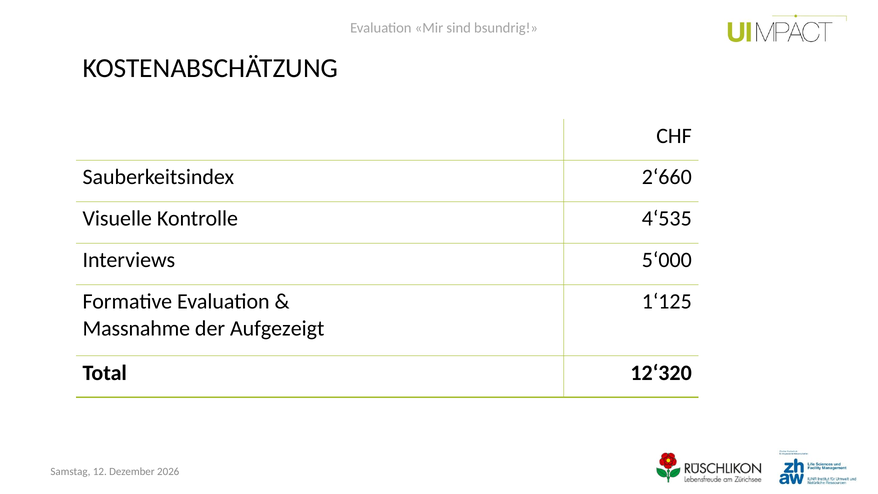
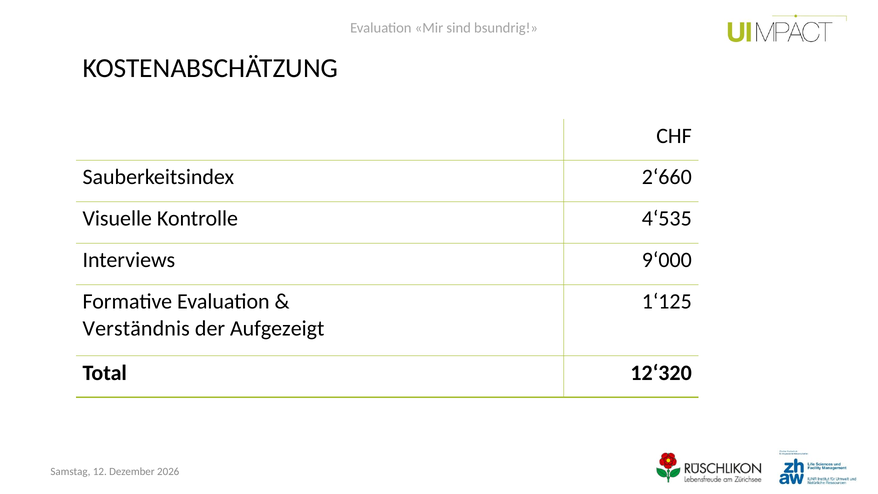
5‘000: 5‘000 -> 9‘000
Massnahme: Massnahme -> Verständnis
